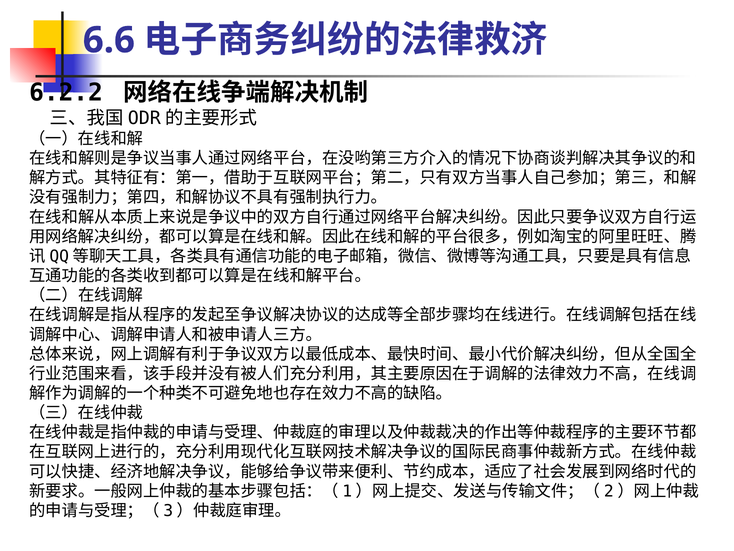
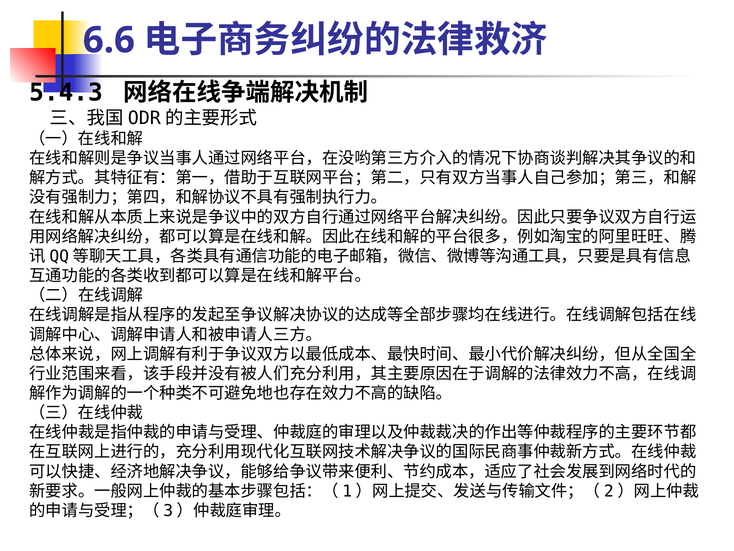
6.2.2: 6.2.2 -> 5.4.3
